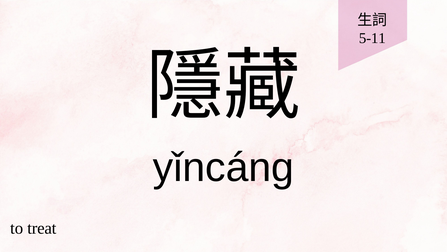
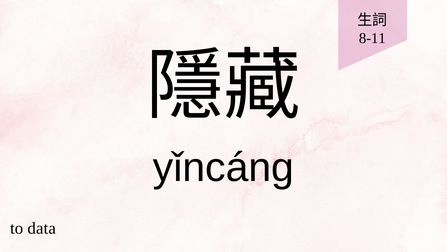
5-11: 5-11 -> 8-11
treat: treat -> data
